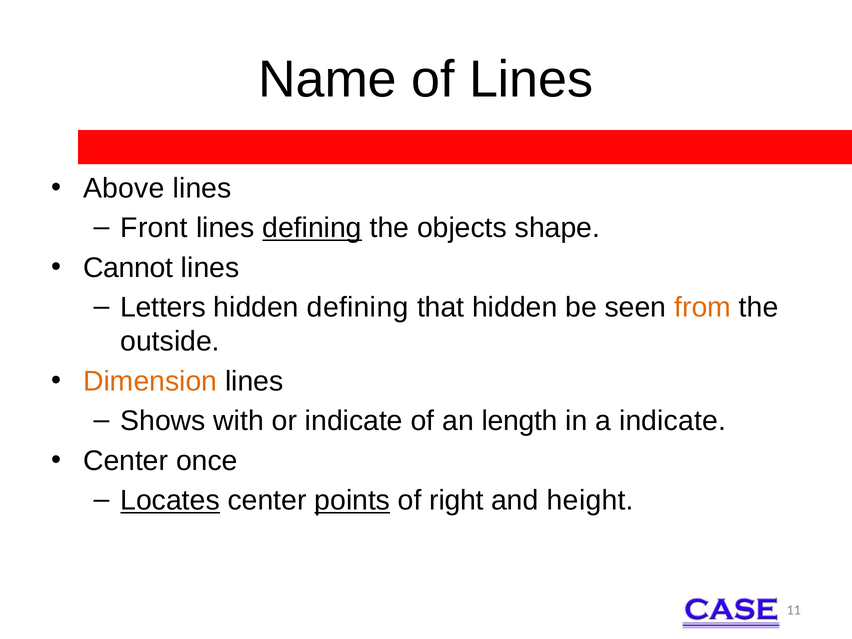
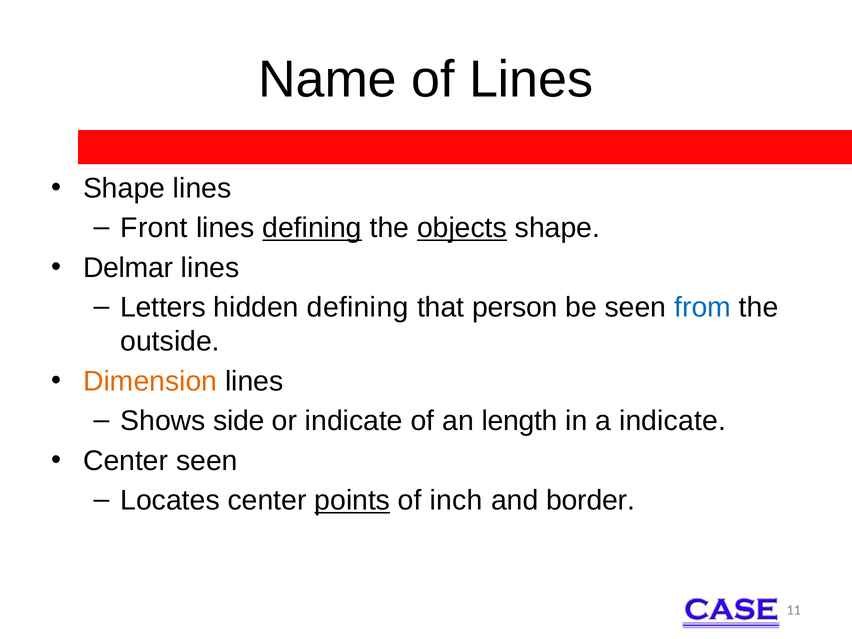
Above at (124, 188): Above -> Shape
objects underline: none -> present
Cannot: Cannot -> Delmar
that hidden: hidden -> person
from colour: orange -> blue
with: with -> side
Center once: once -> seen
Locates underline: present -> none
right: right -> inch
height: height -> border
